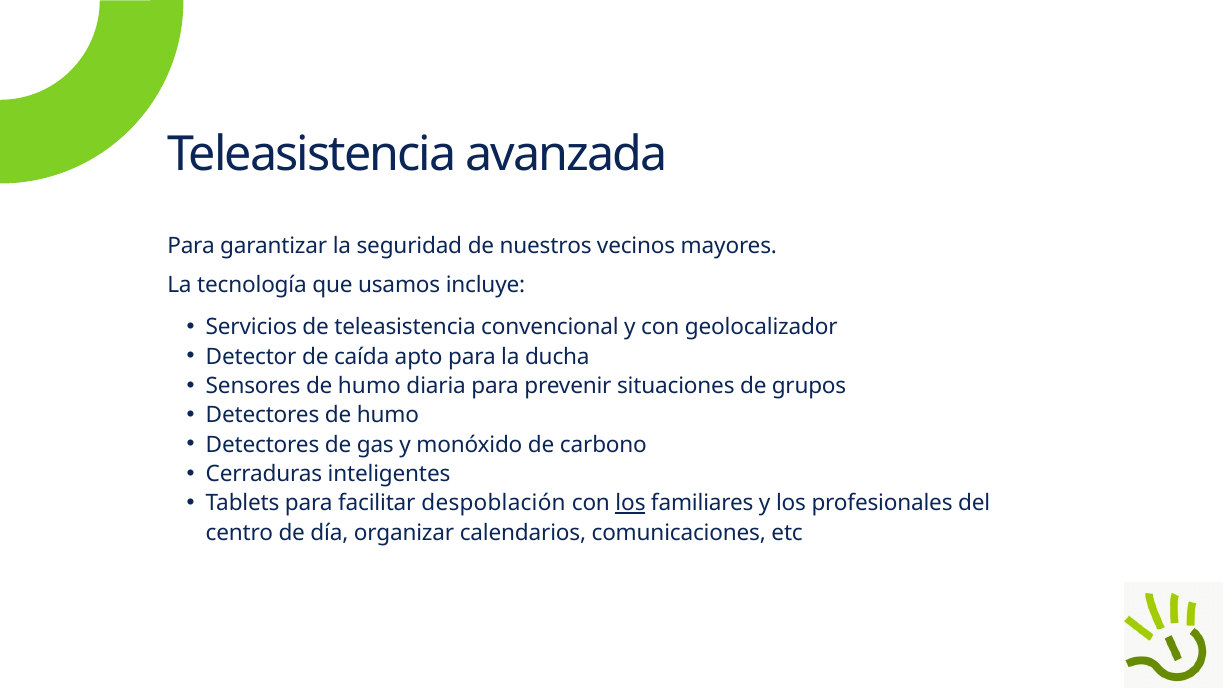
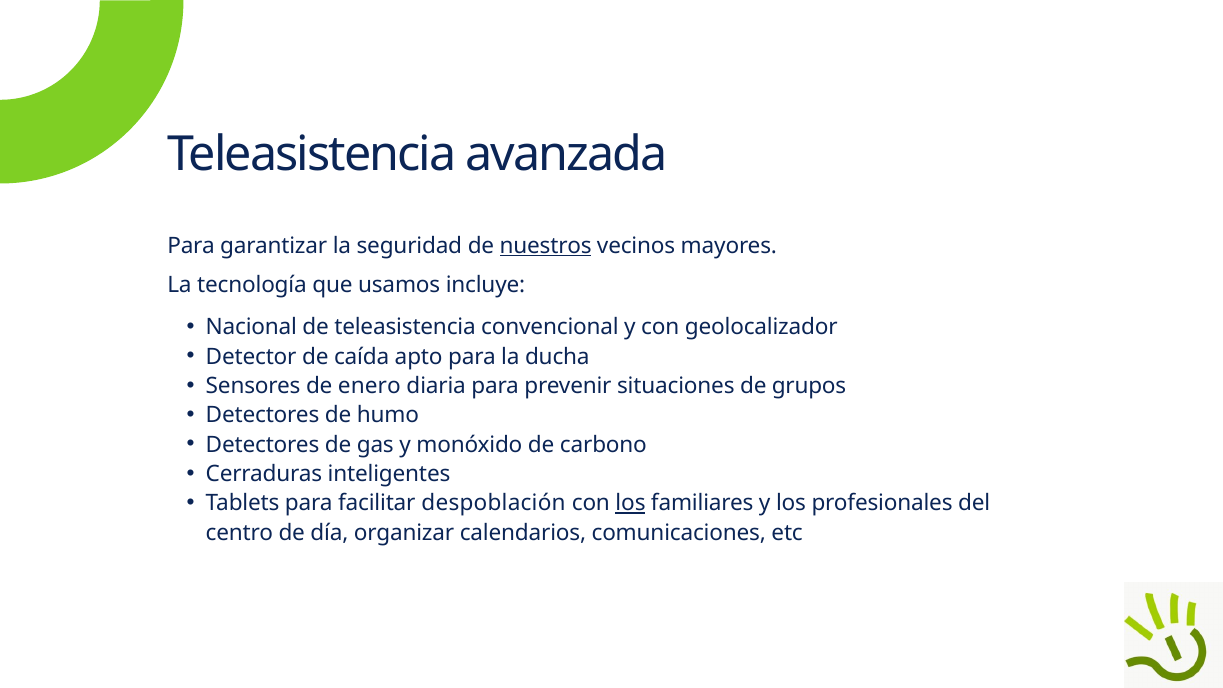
nuestros underline: none -> present
Servicios: Servicios -> Nacional
Sensores de humo: humo -> enero
